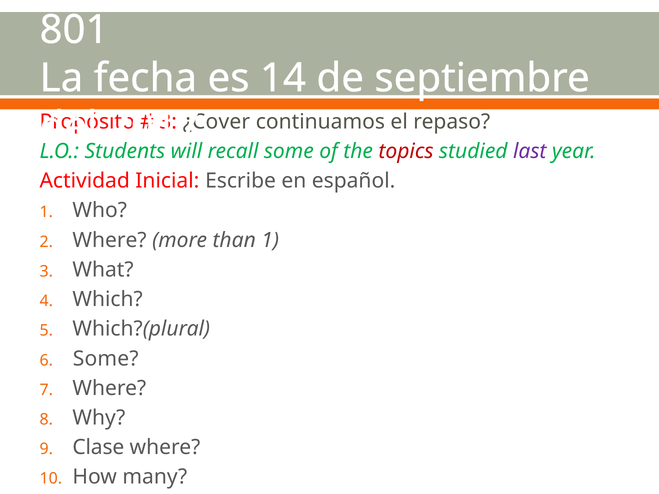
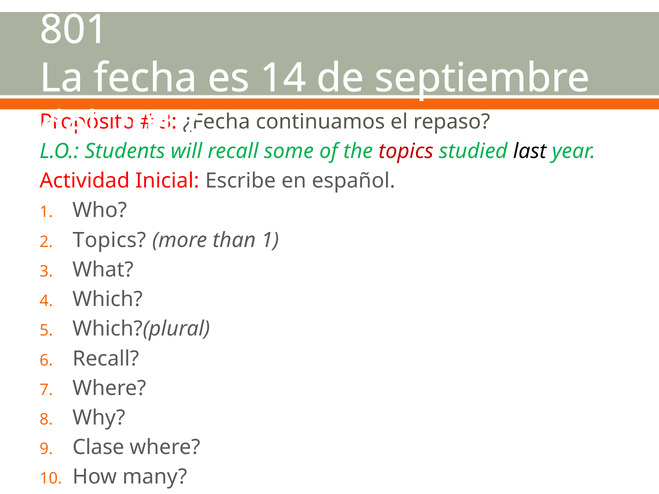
¿Cover: ¿Cover -> ¿Fecha
last colour: purple -> black
Where at (110, 240): Where -> Topics
Some at (106, 359): Some -> Recall
